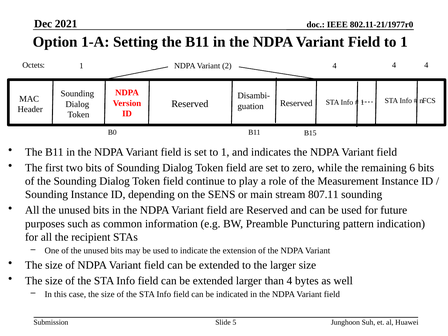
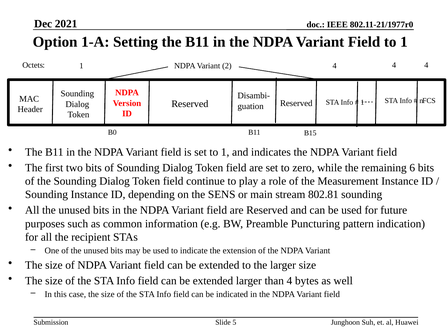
807.11: 807.11 -> 802.81
